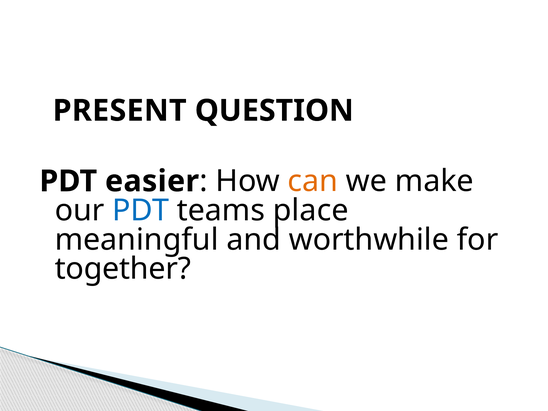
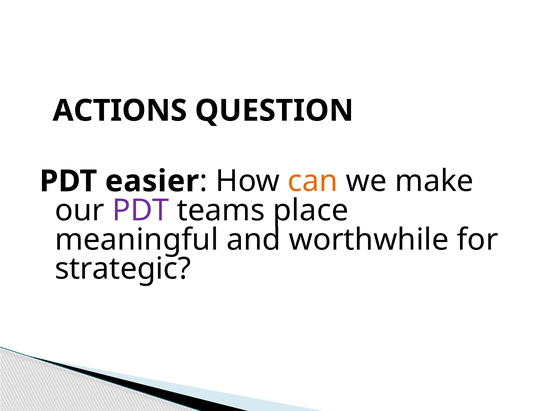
PRESENT: PRESENT -> ACTIONS
PDT at (141, 210) colour: blue -> purple
together: together -> strategic
